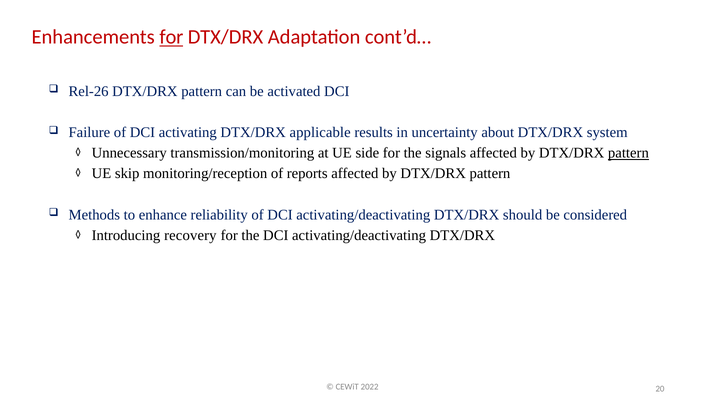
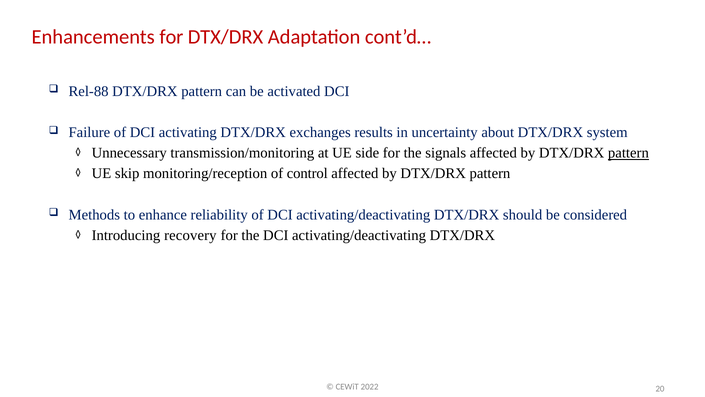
for at (171, 37) underline: present -> none
Rel-26: Rel-26 -> Rel-88
applicable: applicable -> exchanges
reports: reports -> control
